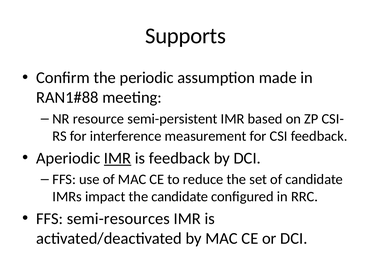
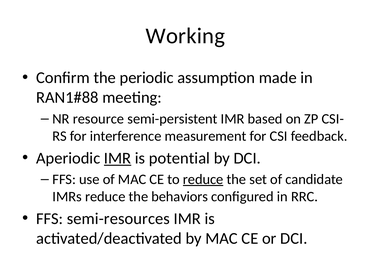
Supports: Supports -> Working
is feedback: feedback -> potential
reduce at (203, 179) underline: none -> present
IMRs impact: impact -> reduce
the candidate: candidate -> behaviors
